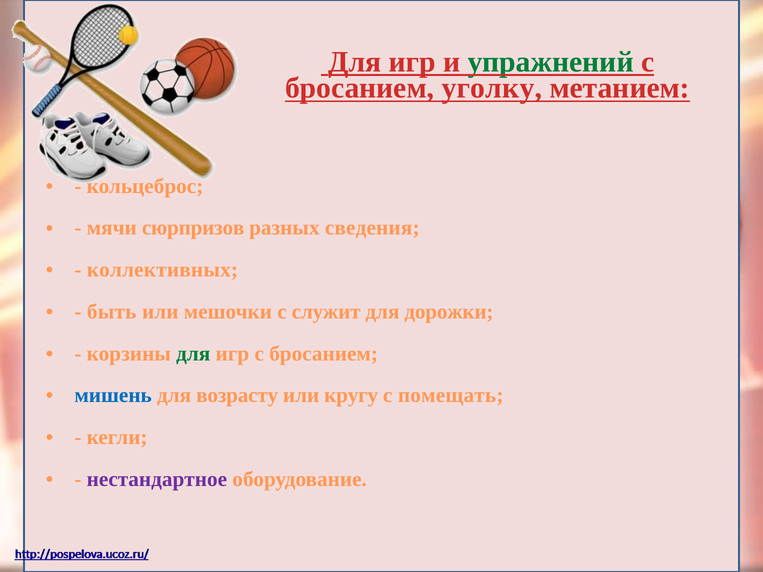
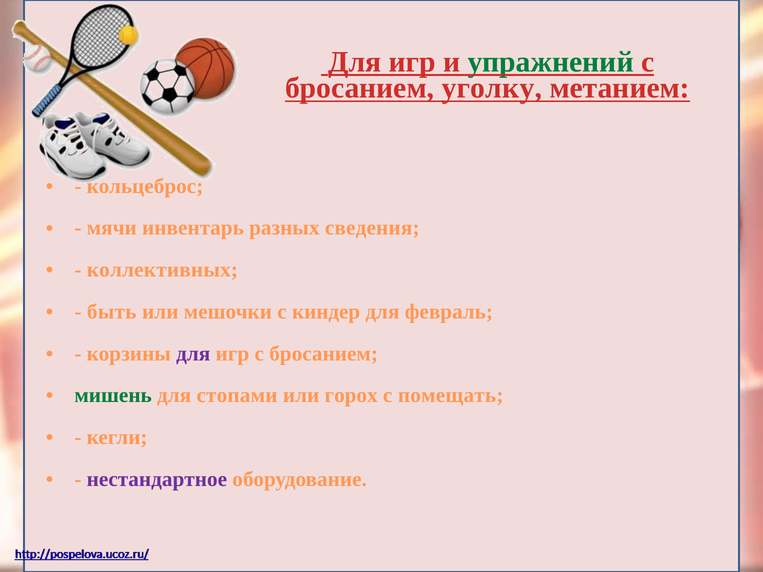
сюрпризов: сюрпризов -> инвентарь
служит: служит -> киндер
дорожки: дорожки -> февраль
для at (193, 354) colour: green -> purple
мишень colour: blue -> green
возрасту: возрасту -> стопами
кругу: кругу -> горох
